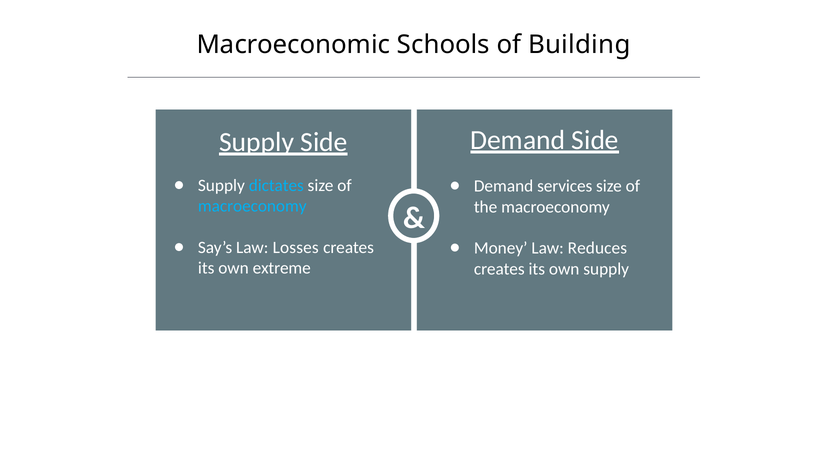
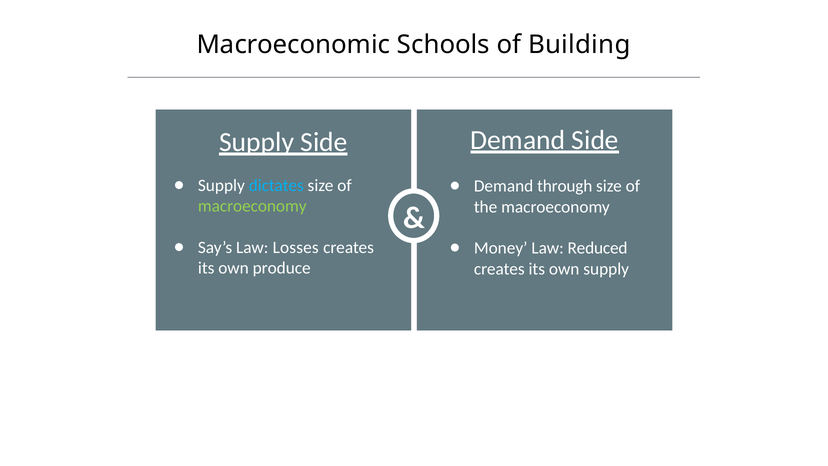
services: services -> through
macroeconomy at (252, 206) colour: light blue -> light green
Reduces: Reduces -> Reduced
extreme: extreme -> produce
